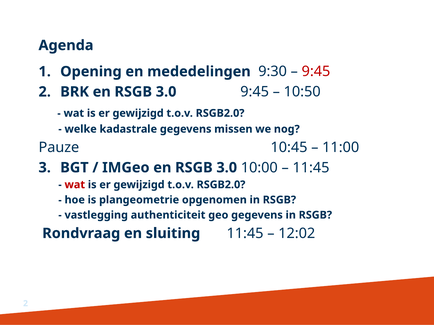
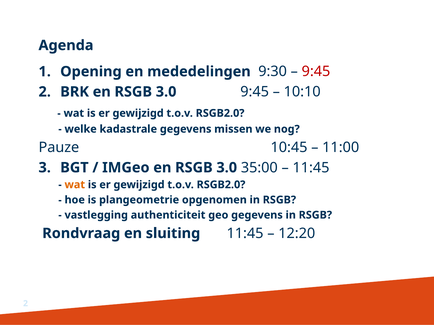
10:50: 10:50 -> 10:10
10:00: 10:00 -> 35:00
wat at (75, 185) colour: red -> orange
12:02: 12:02 -> 12:20
